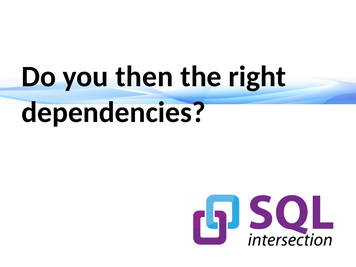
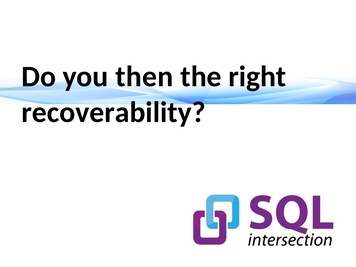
dependencies: dependencies -> recoverability
